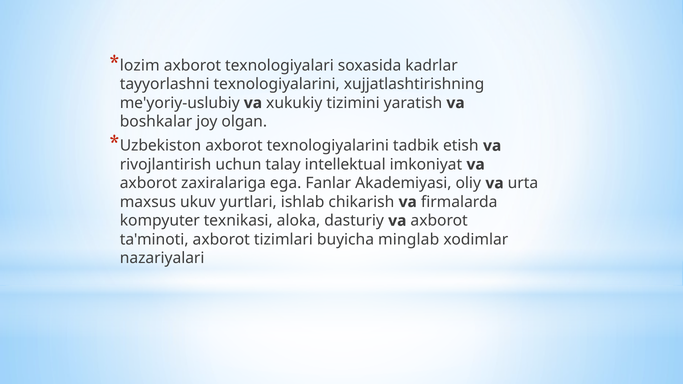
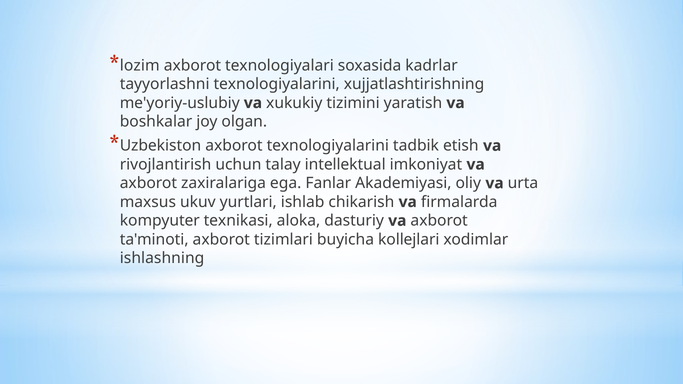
minglab: minglab -> kollеjlari
nazariyalari: nazariyalari -> ishlashning
